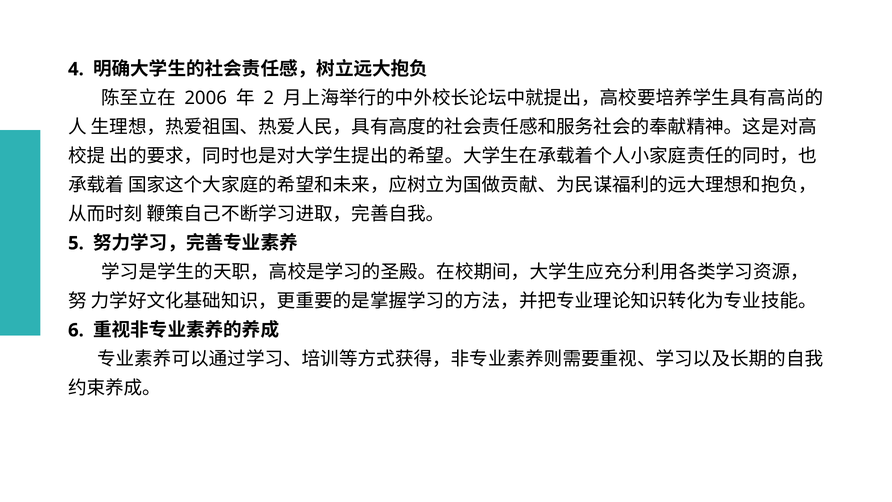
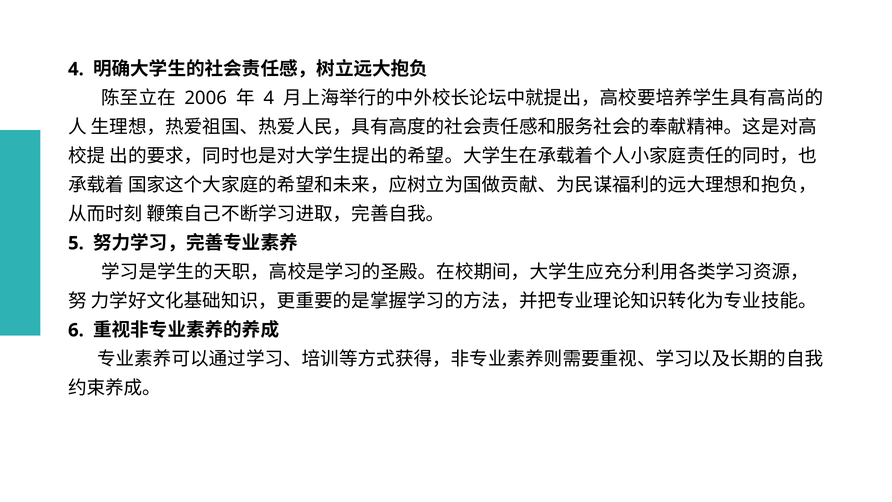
2 at (269, 98): 2 -> 4
